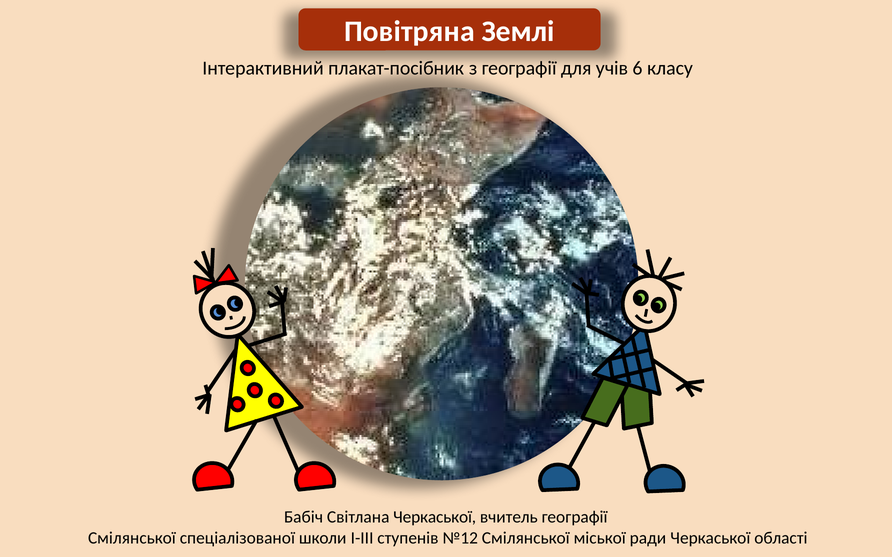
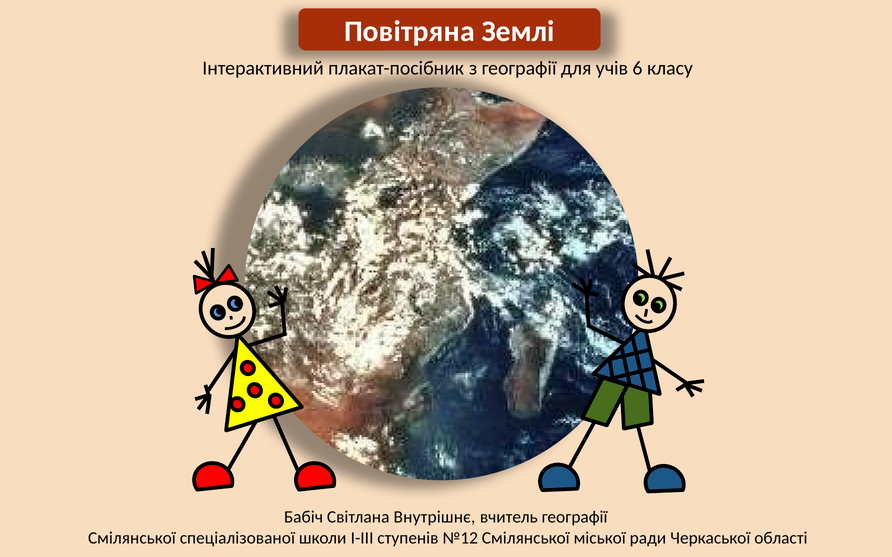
Світлана Черкаської: Черкаської -> Внутрішнє
